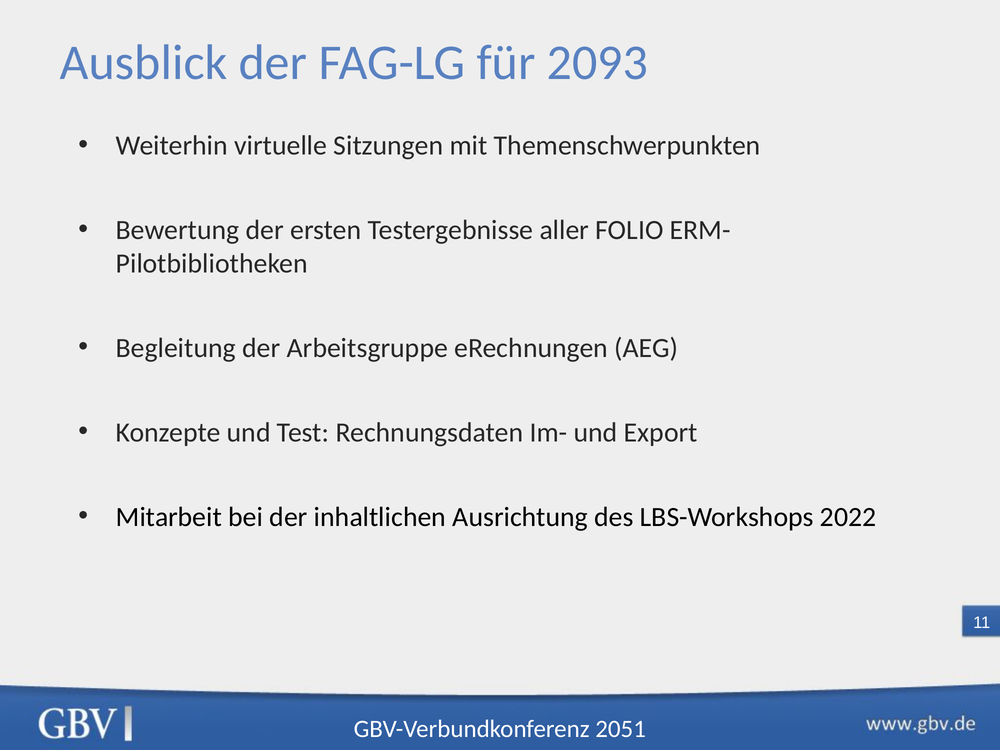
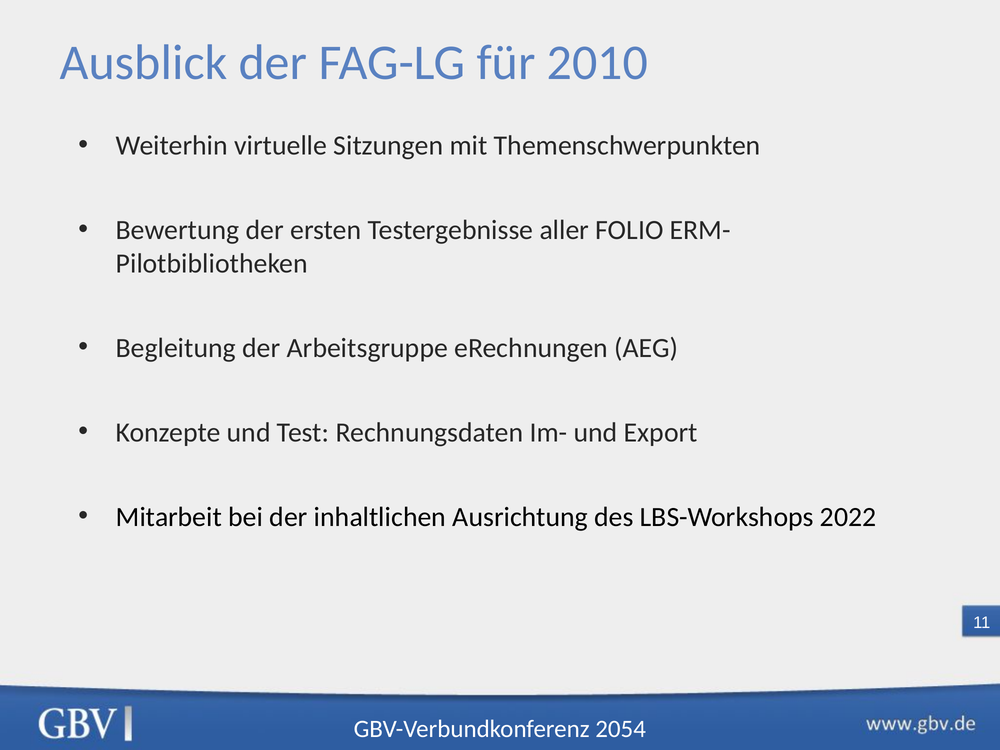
2093: 2093 -> 2010
2051: 2051 -> 2054
